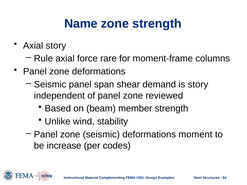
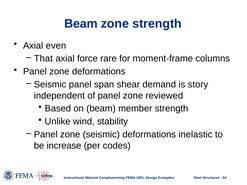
Name at (81, 24): Name -> Beam
Axial story: story -> even
Rule: Rule -> That
moment: moment -> inelastic
